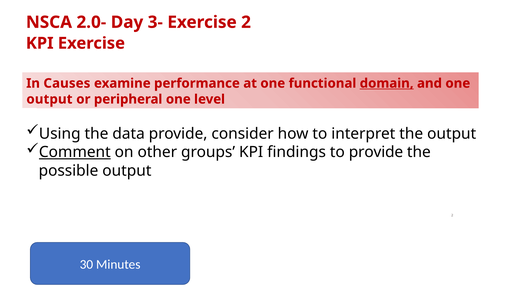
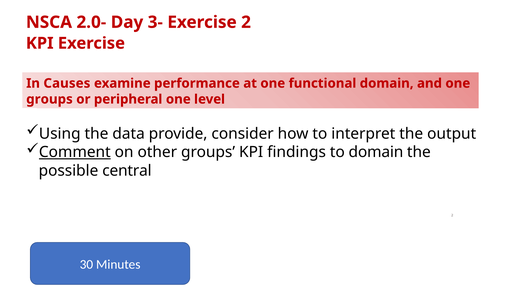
domain at (387, 83) underline: present -> none
output at (49, 99): output -> groups
to provide: provide -> domain
possible output: output -> central
